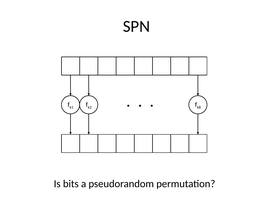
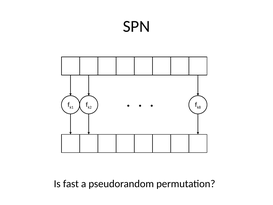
bits: bits -> fast
